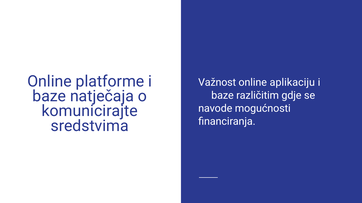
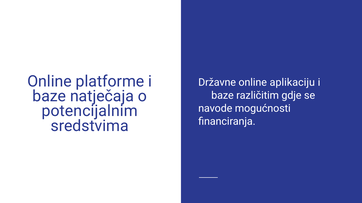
Važnost: Važnost -> Državne
komunicirajte: komunicirajte -> potencijalnim
